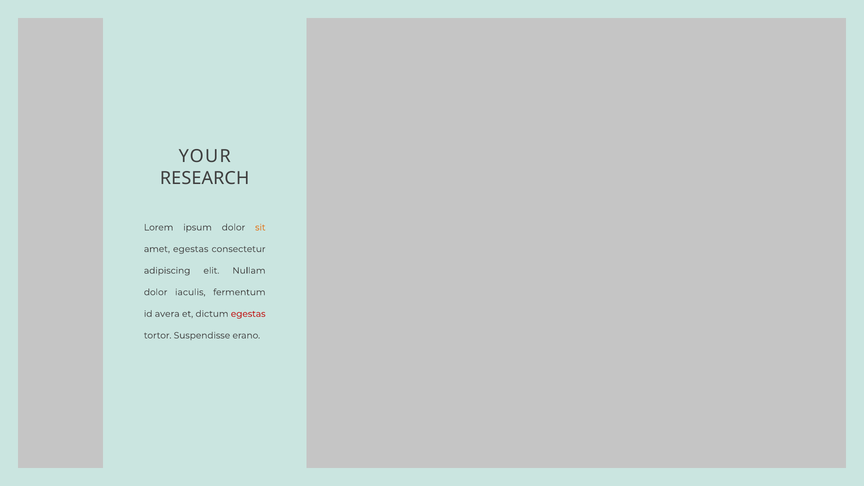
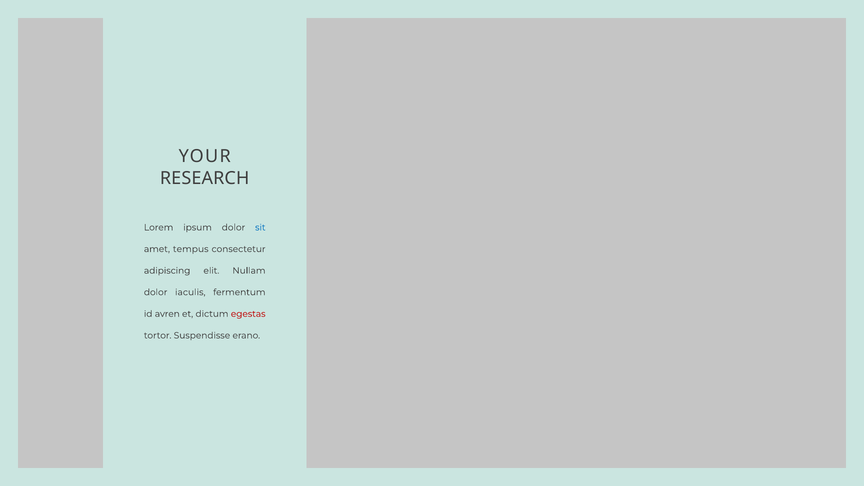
sit colour: orange -> blue
amet egestas: egestas -> tempus
avera: avera -> avren
